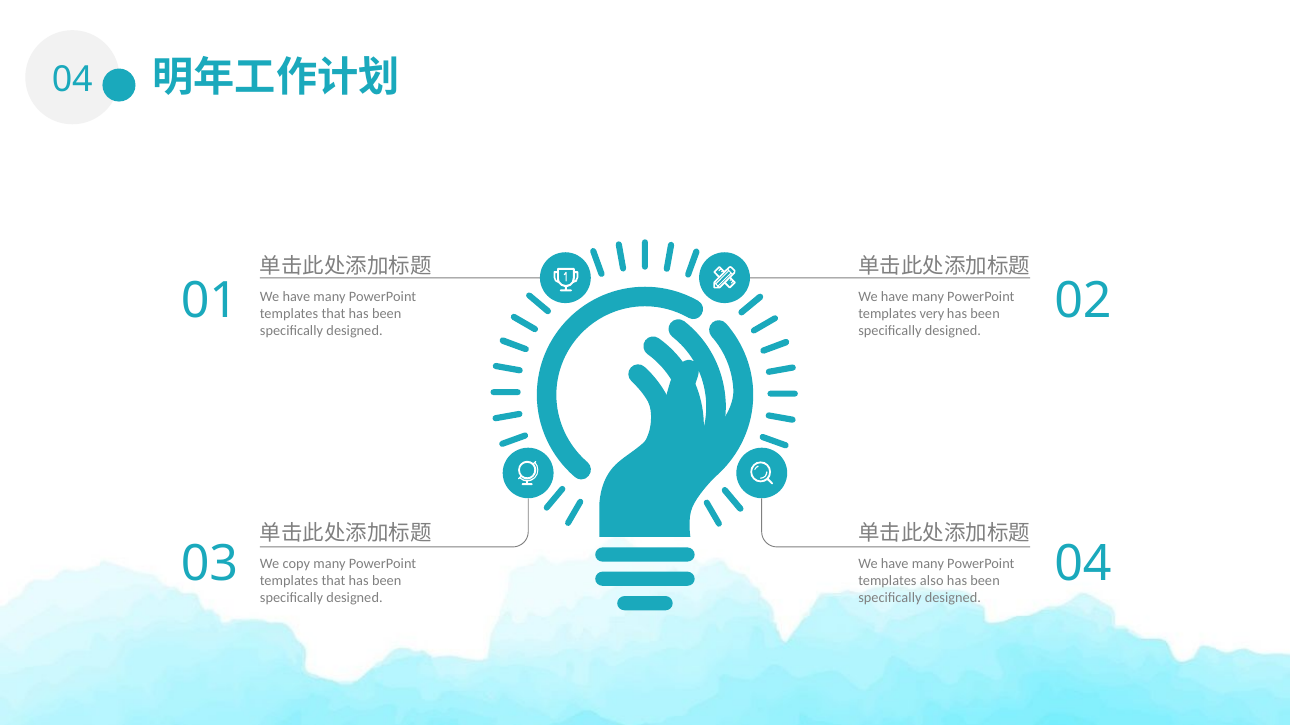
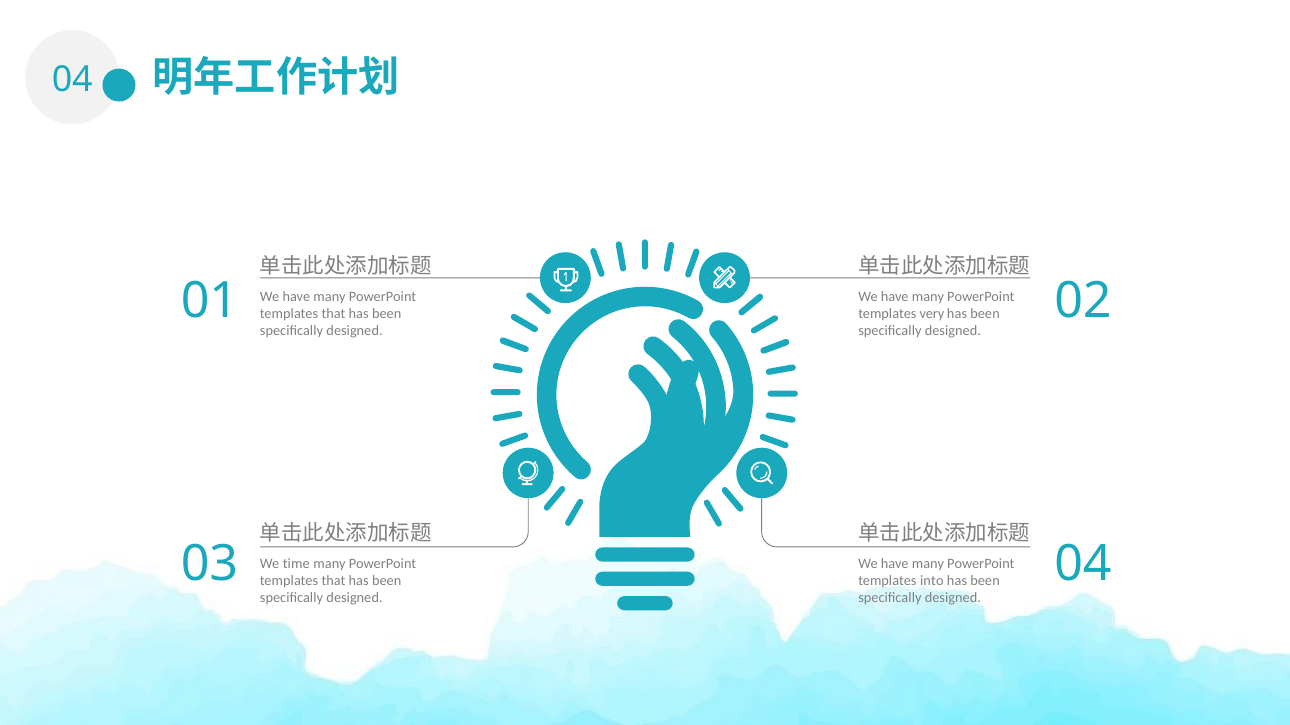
copy: copy -> time
also: also -> into
